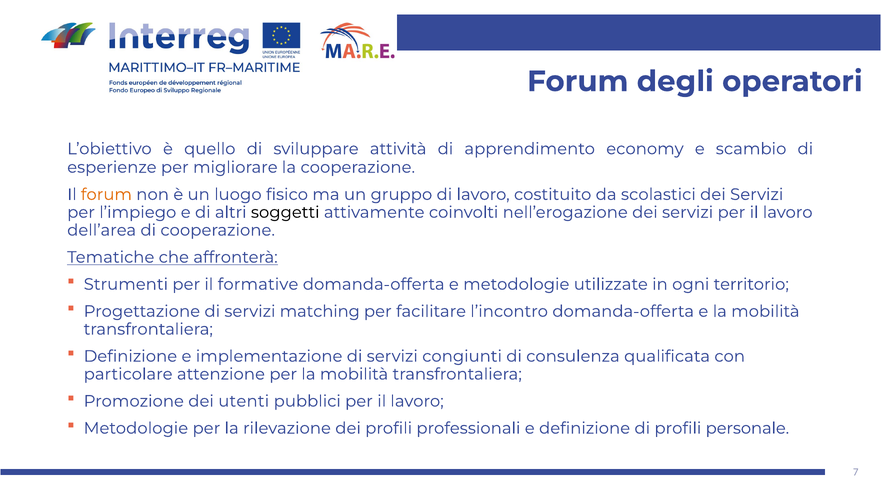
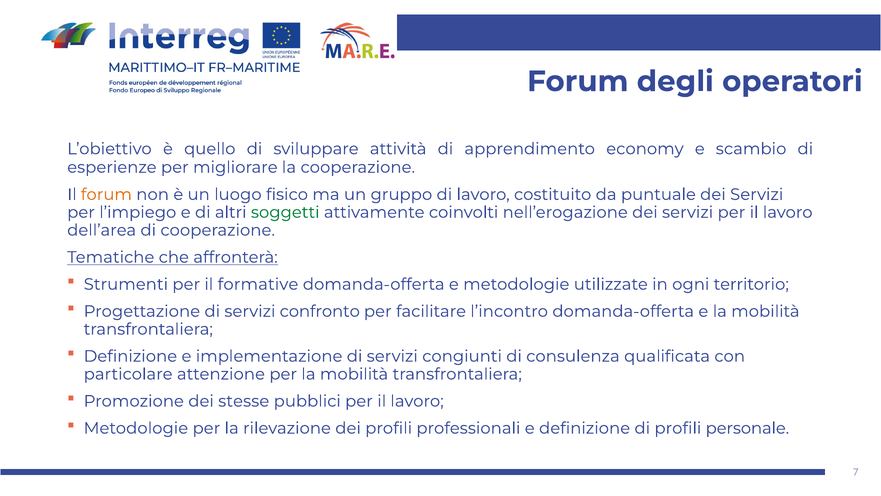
scolastici: scolastici -> puntuale
soggetti colour: black -> green
matching: matching -> confronto
utenti: utenti -> stesse
